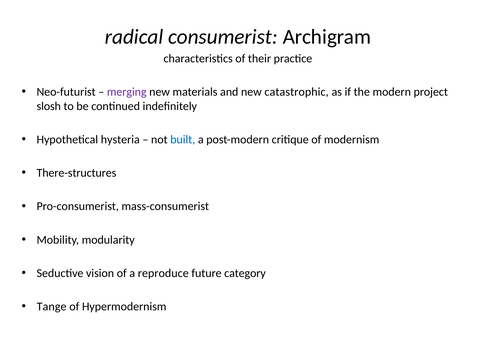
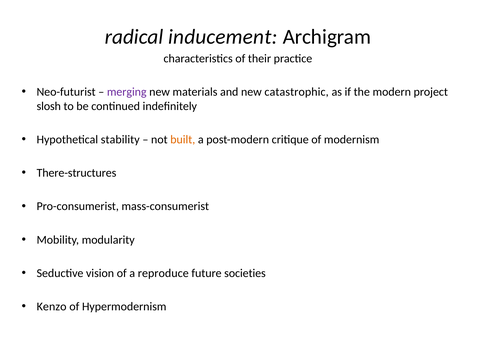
consumerist: consumerist -> inducement
hysteria: hysteria -> stability
built colour: blue -> orange
category: category -> societies
Tange: Tange -> Kenzo
